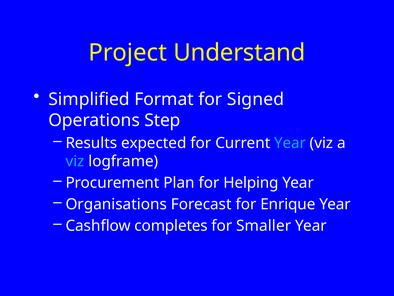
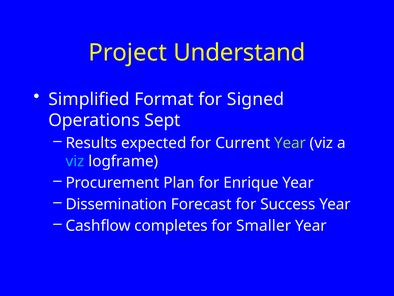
Step: Step -> Sept
Year at (290, 143) colour: light blue -> light green
Helping: Helping -> Enrique
Organisations: Organisations -> Dissemination
Enrique: Enrique -> Success
